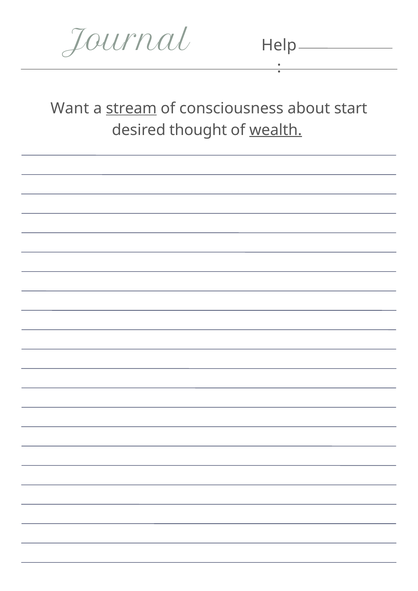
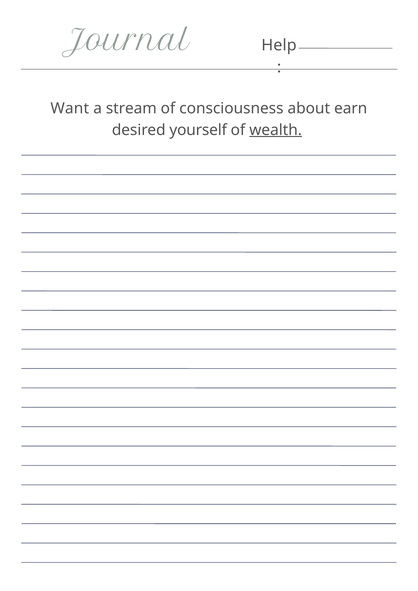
stream underline: present -> none
start: start -> earn
thought: thought -> yourself
